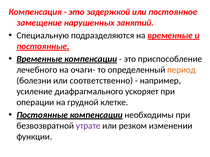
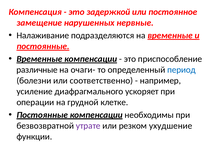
занятий: занятий -> нервные
Специальную: Специальную -> Налаживание
лечебного: лечебного -> различные
период colour: orange -> blue
изменении: изменении -> ухудшение
